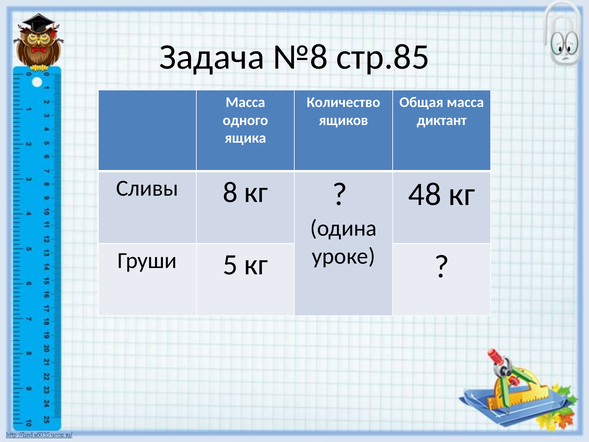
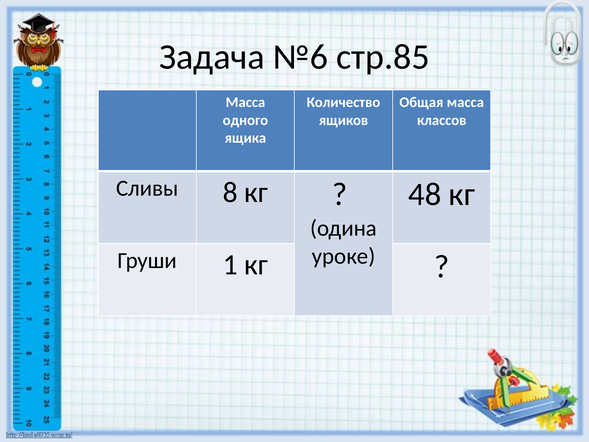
№8: №8 -> №6
диктант: диктант -> классов
5: 5 -> 1
